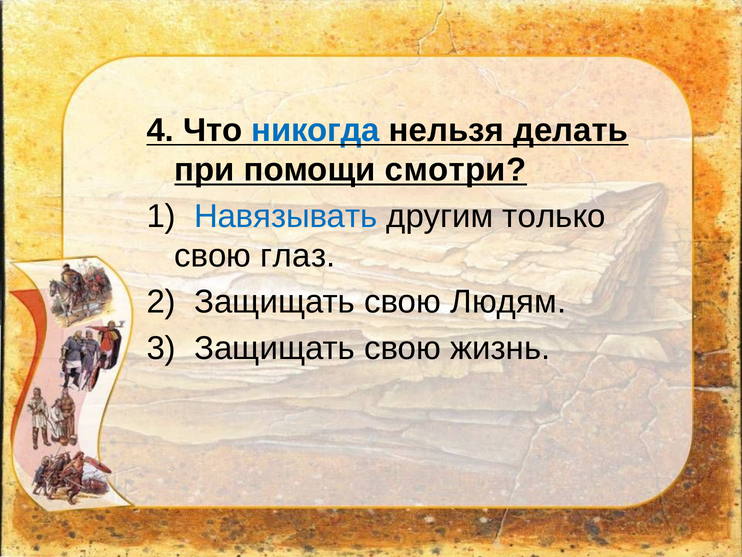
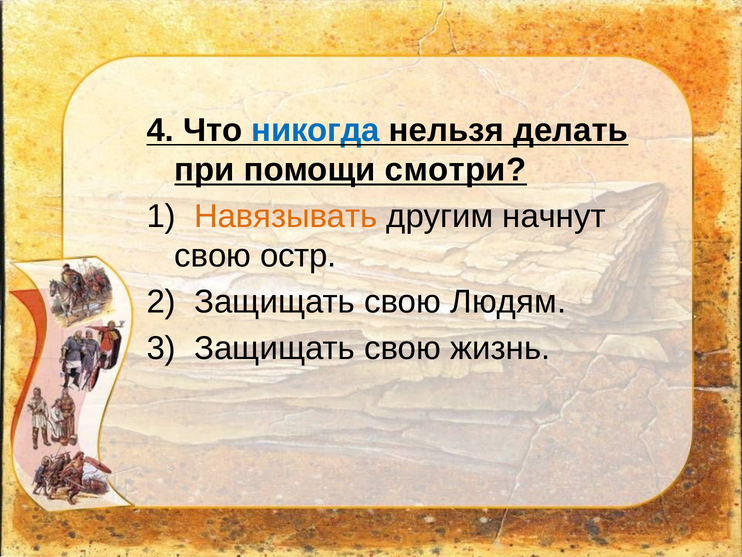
Навязывать colour: blue -> orange
только: только -> начнут
глаз: глаз -> остр
